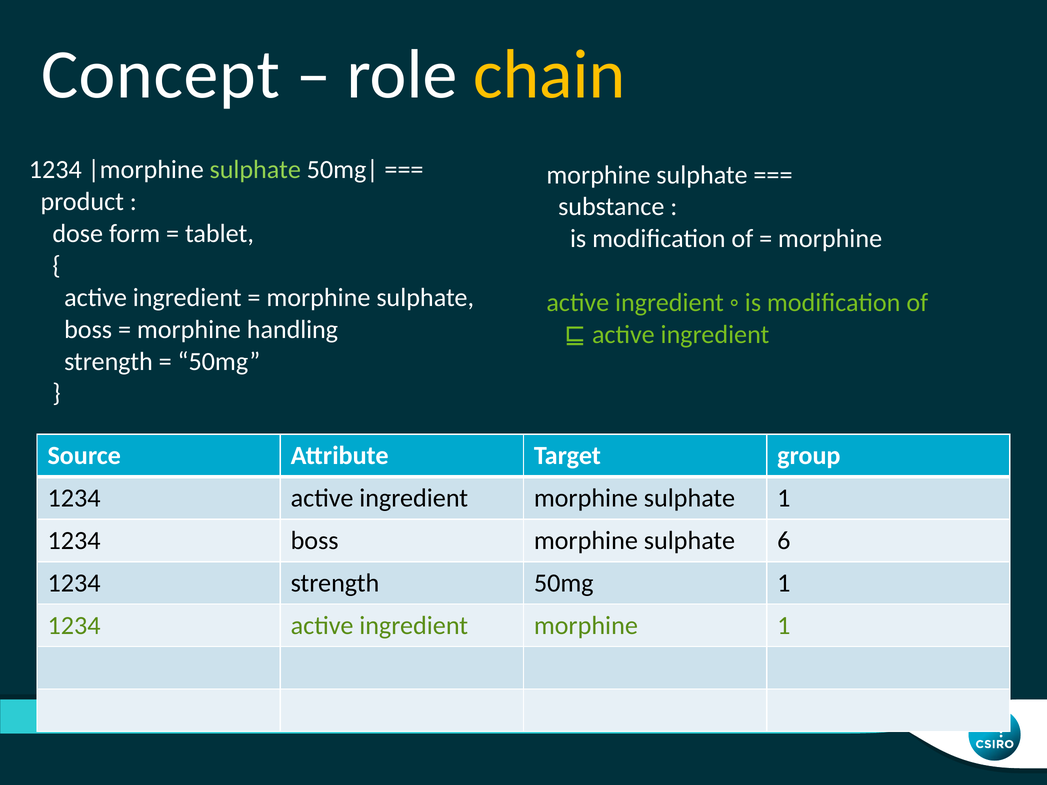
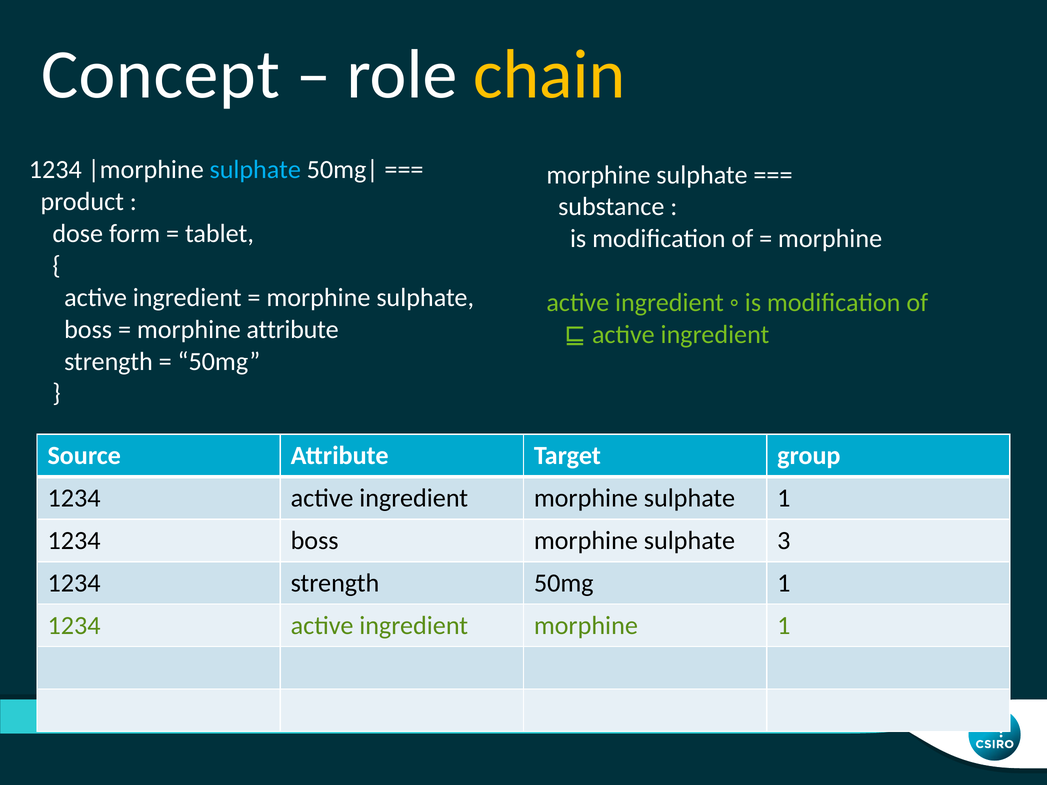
sulphate at (255, 170) colour: light green -> light blue
morphine handling: handling -> attribute
6: 6 -> 3
